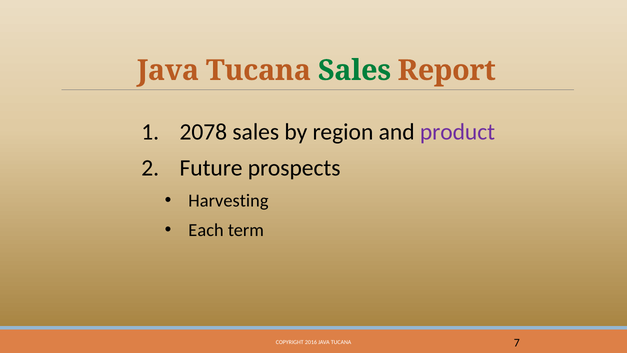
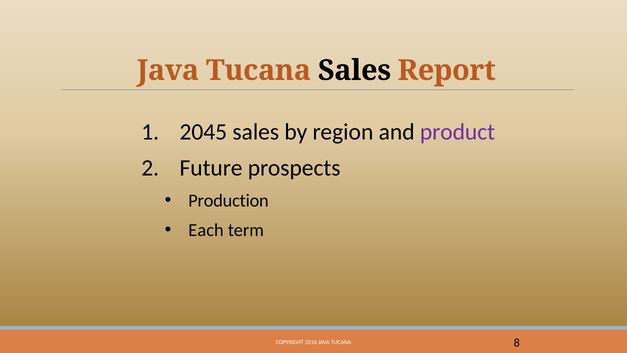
Sales at (354, 70) colour: green -> black
2078: 2078 -> 2045
Harvesting: Harvesting -> Production
7: 7 -> 8
